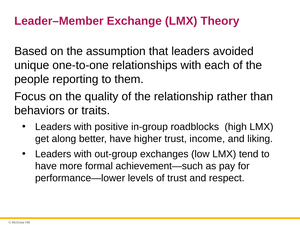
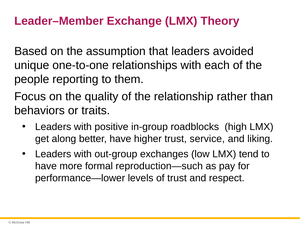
income: income -> service
achievement—such: achievement—such -> reproduction—such
